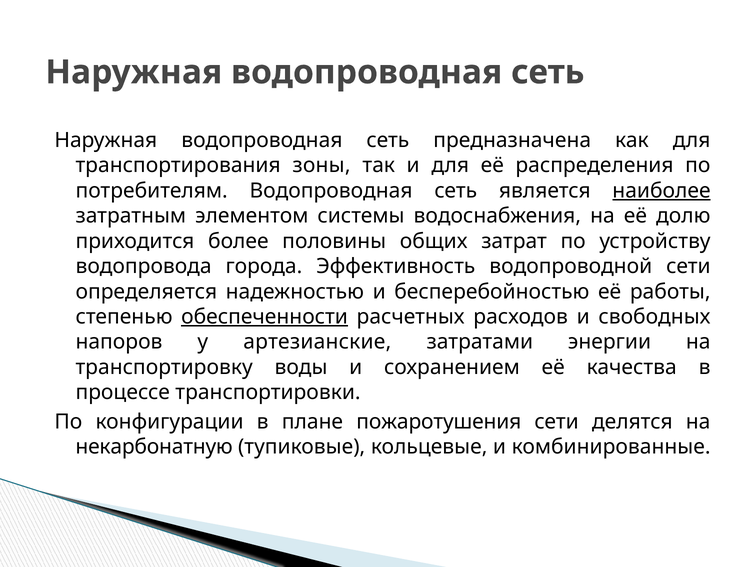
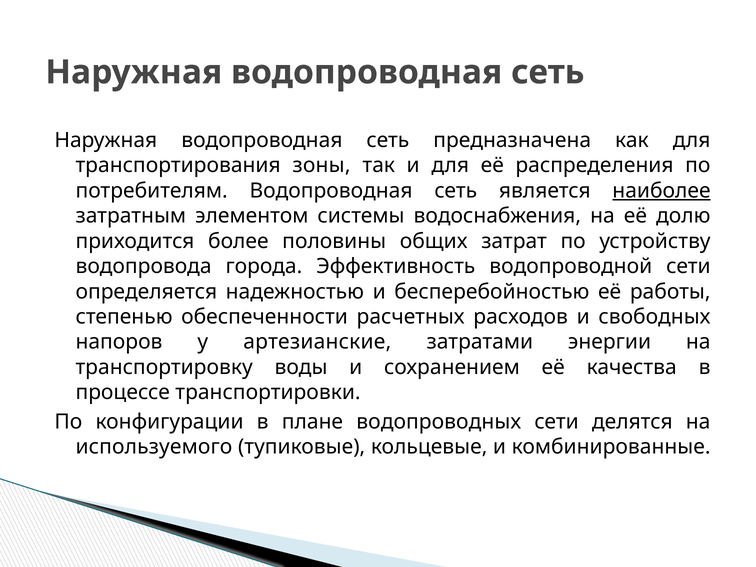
обеспеченности underline: present -> none
пожаротушения: пожаротушения -> водопроводных
некарбонатную: некарбонатную -> используемого
